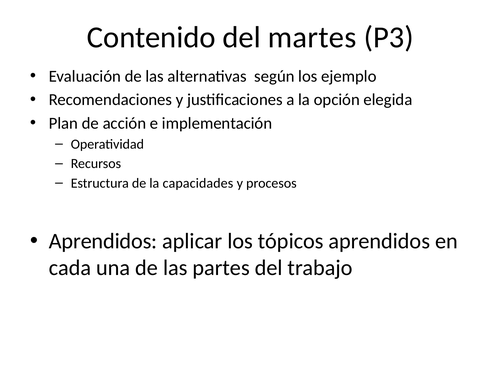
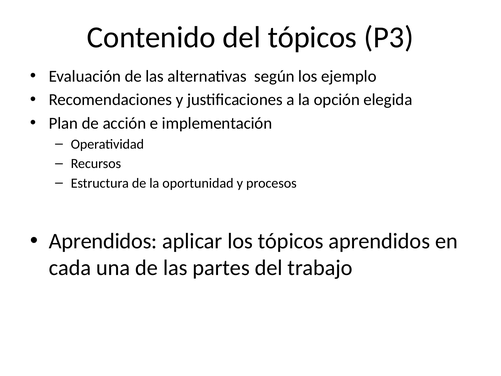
del martes: martes -> tópicos
capacidades: capacidades -> oportunidad
